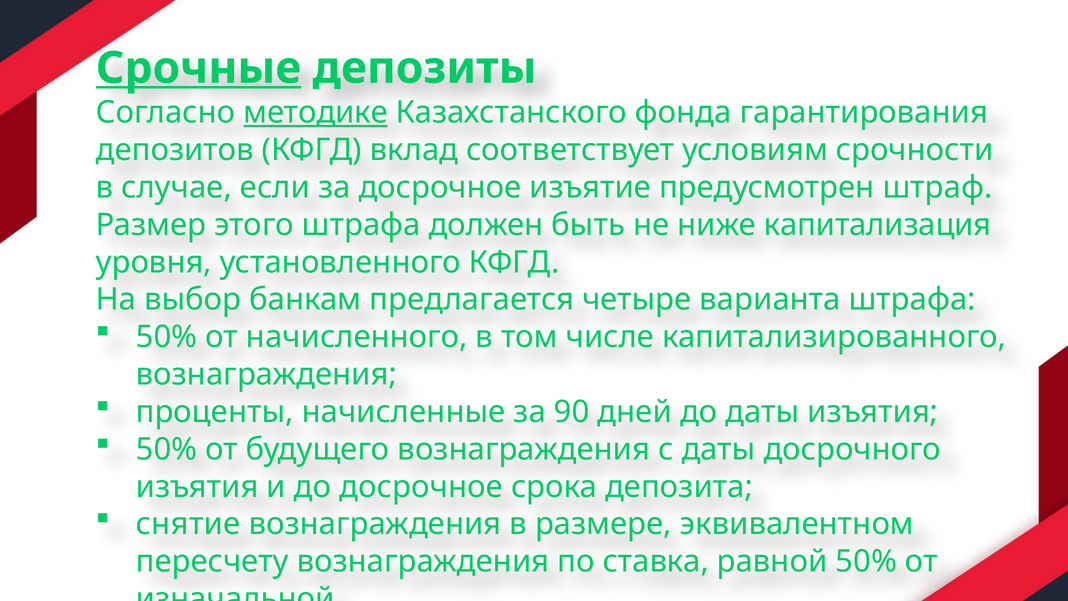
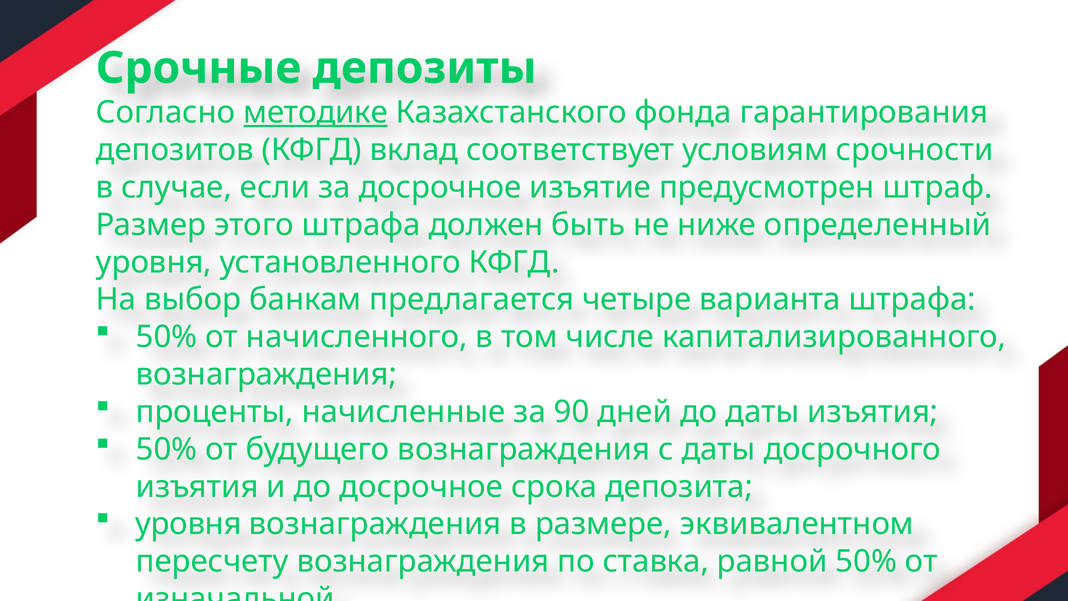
Срочные underline: present -> none
капитализация: капитализация -> определенный
снятие at (188, 524): снятие -> уровня
